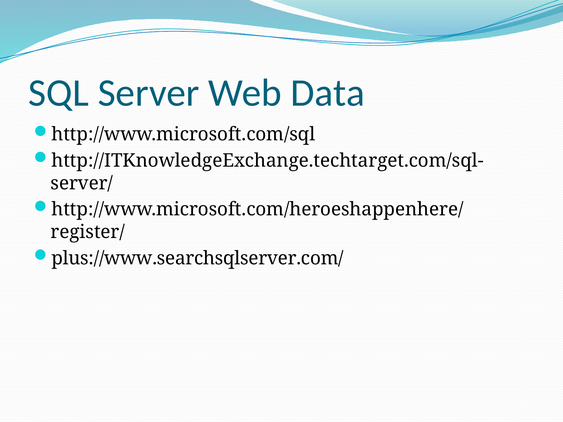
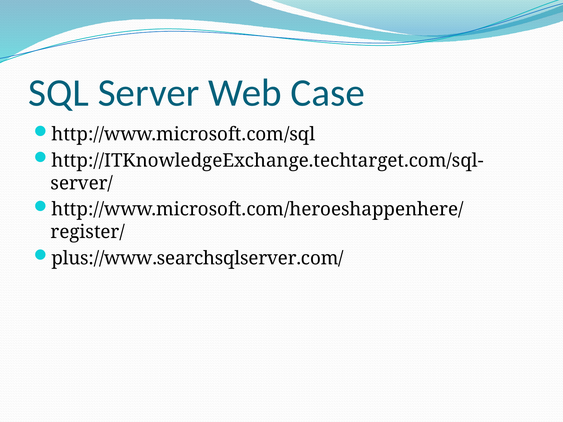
Data: Data -> Case
